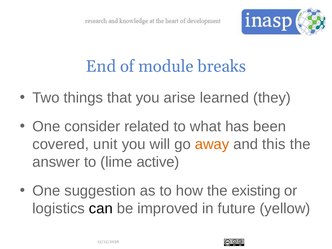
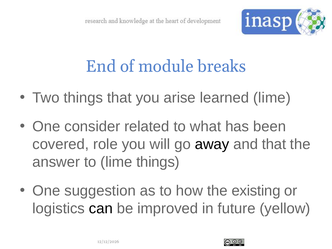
learned they: they -> lime
unit: unit -> role
away colour: orange -> black
and this: this -> that
lime active: active -> things
